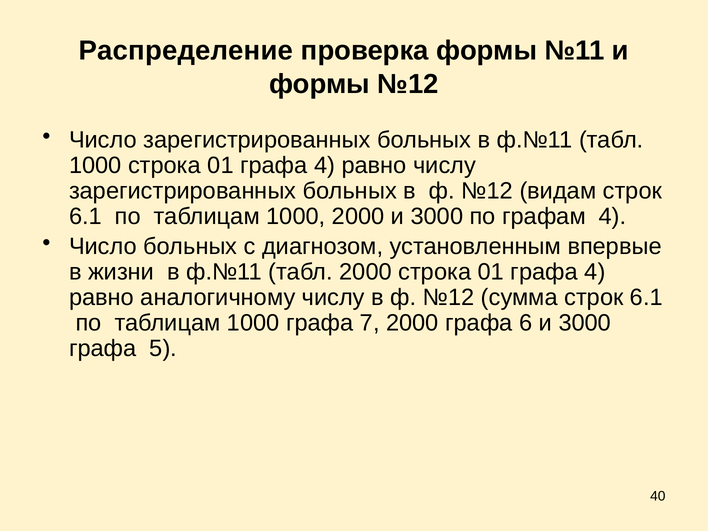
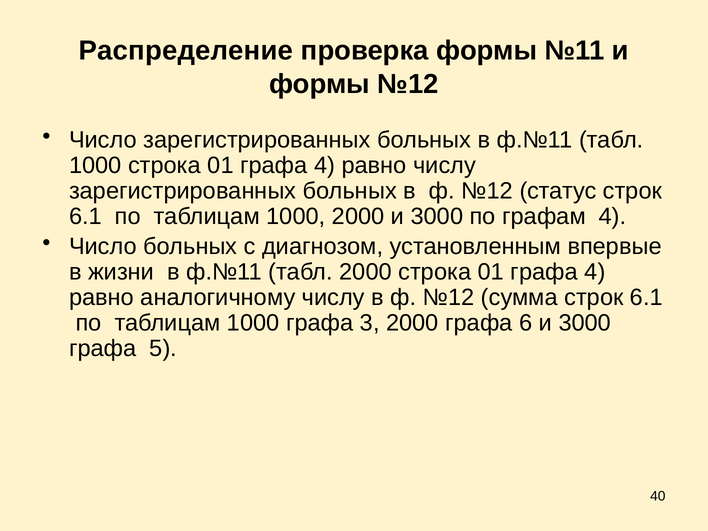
видам: видам -> статус
7: 7 -> 3
